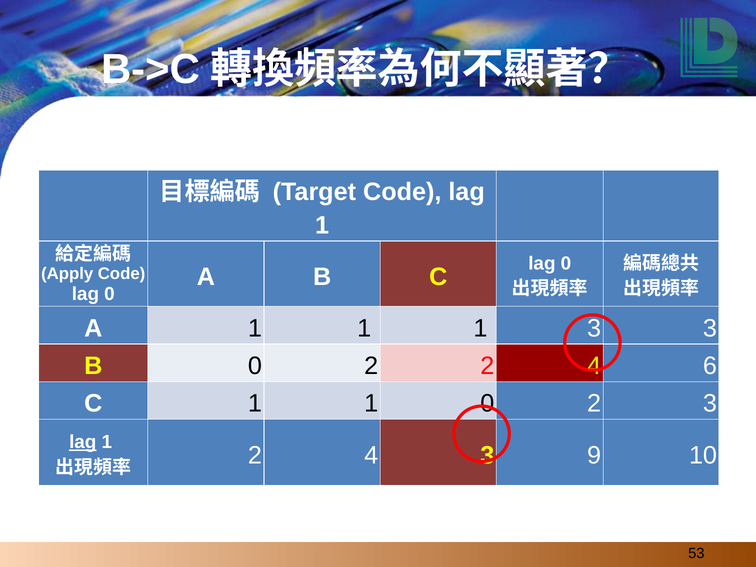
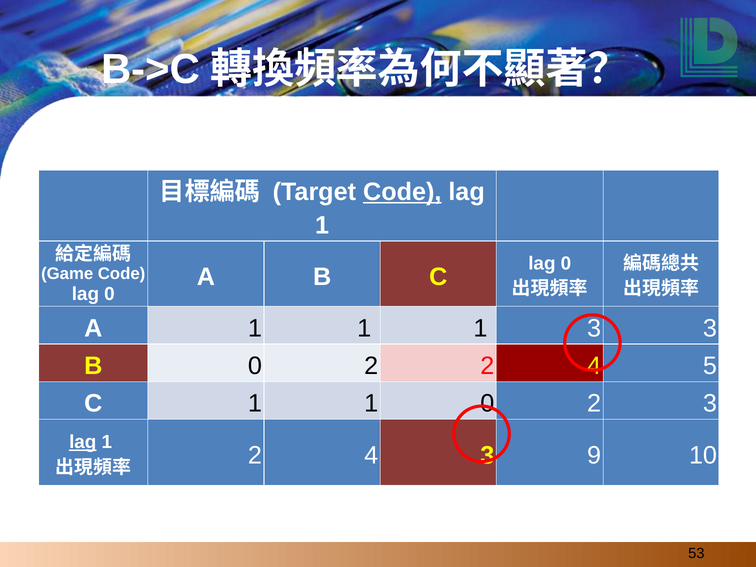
Code at (402, 192) underline: none -> present
Apply: Apply -> Game
6: 6 -> 5
